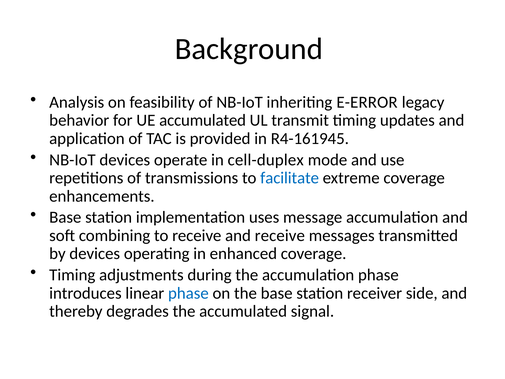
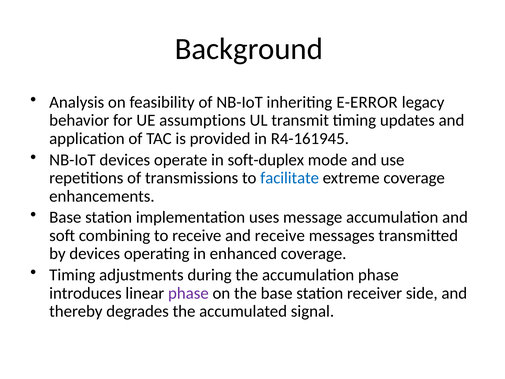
UE accumulated: accumulated -> assumptions
cell-duplex: cell-duplex -> soft-duplex
phase at (188, 293) colour: blue -> purple
